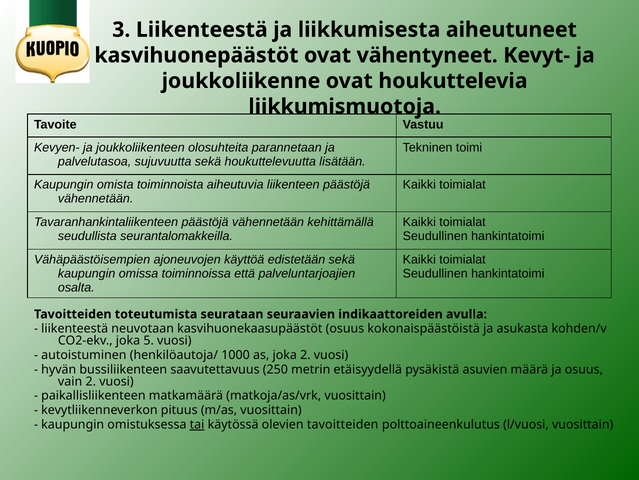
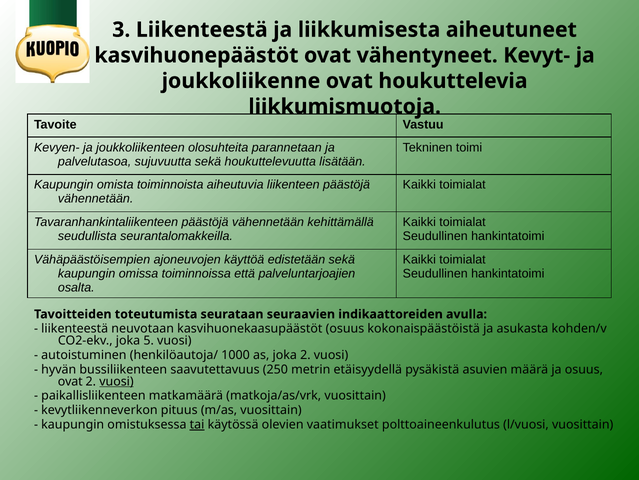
vain at (70, 381): vain -> ovat
vuosi at (116, 381) underline: none -> present
olevien tavoitteiden: tavoitteiden -> vaatimukset
